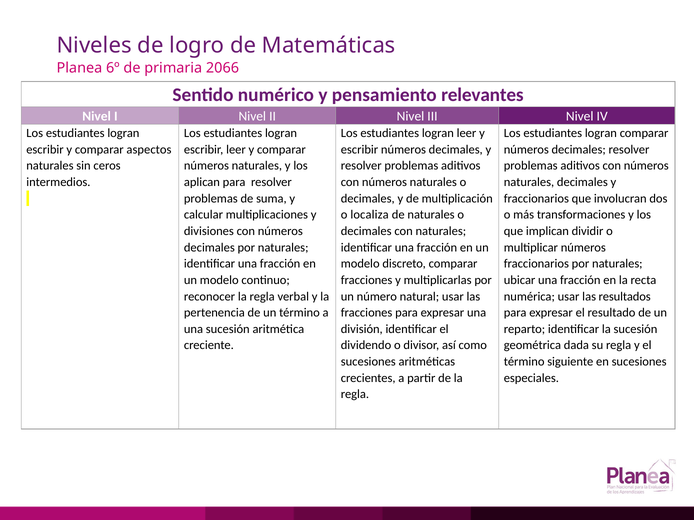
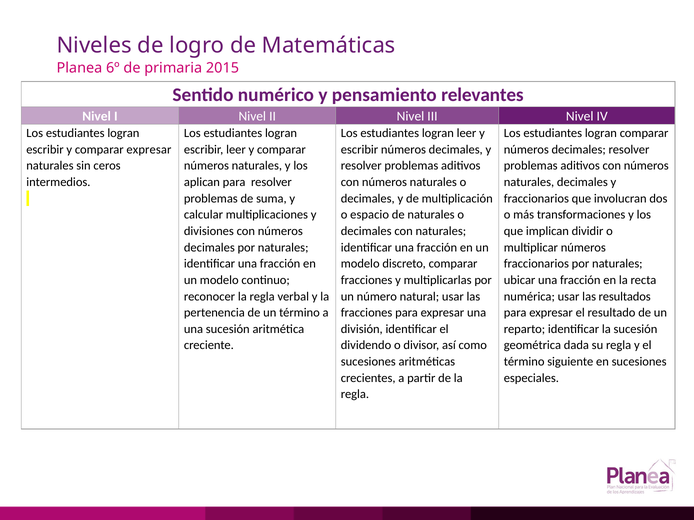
2066: 2066 -> 2015
comparar aspectos: aspectos -> expresar
localiza: localiza -> espacio
